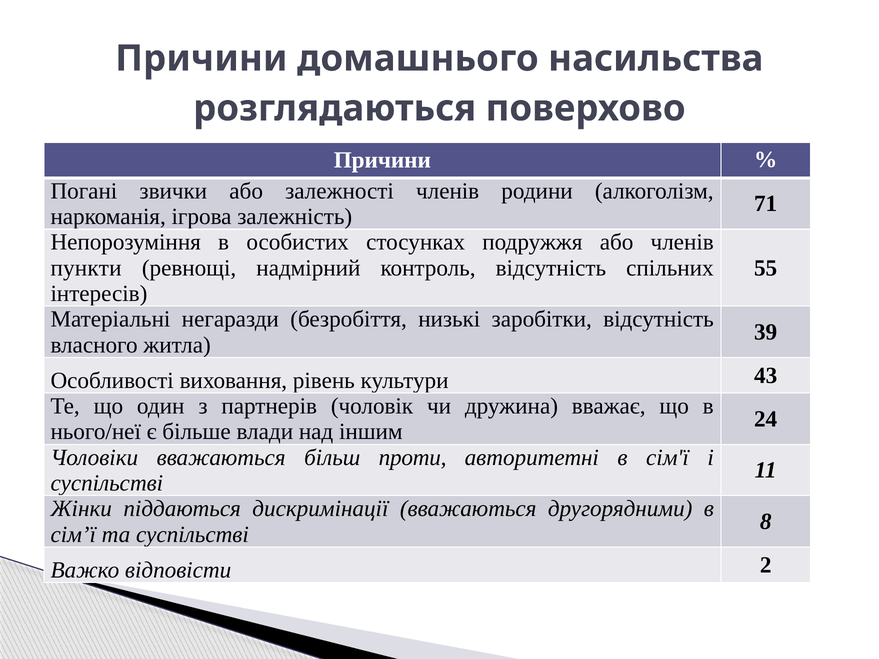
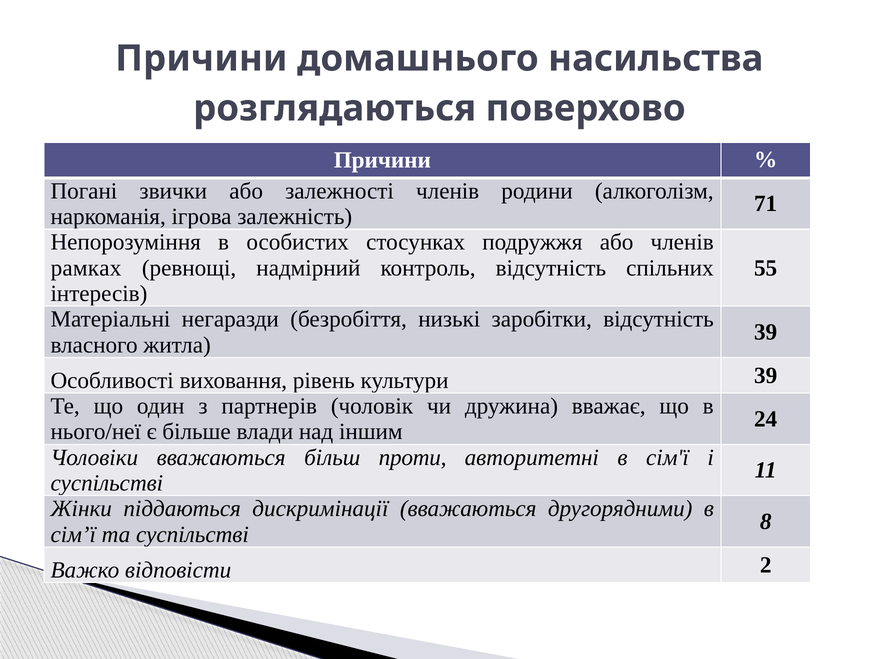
пункти: пункти -> рамках
культури 43: 43 -> 39
